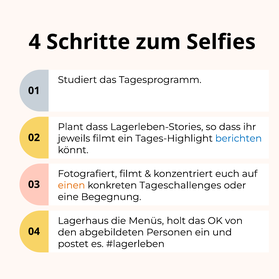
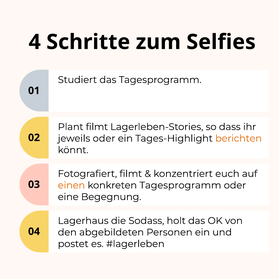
Plant dass: dass -> filmt
jeweils filmt: filmt -> oder
berichten colour: blue -> orange
konkreten Tageschallenges: Tageschallenges -> Tagesprogramm
Menüs: Menüs -> Sodass
